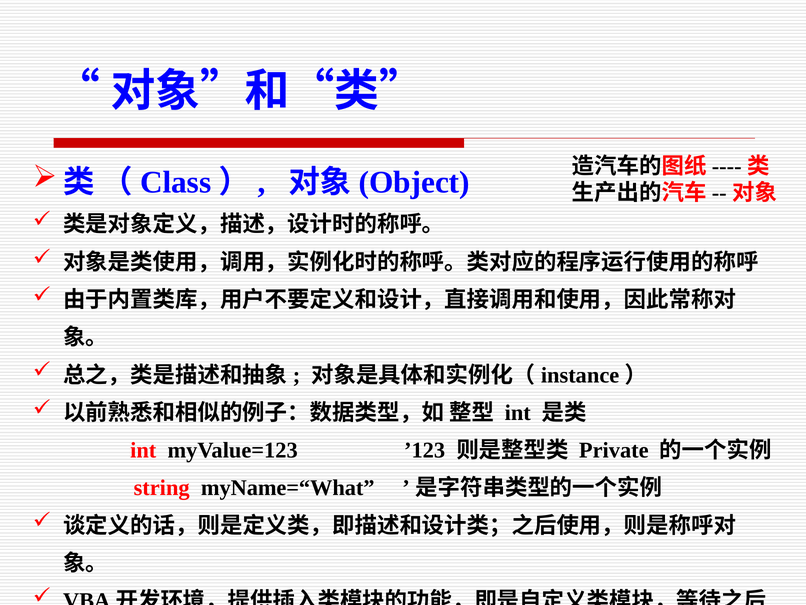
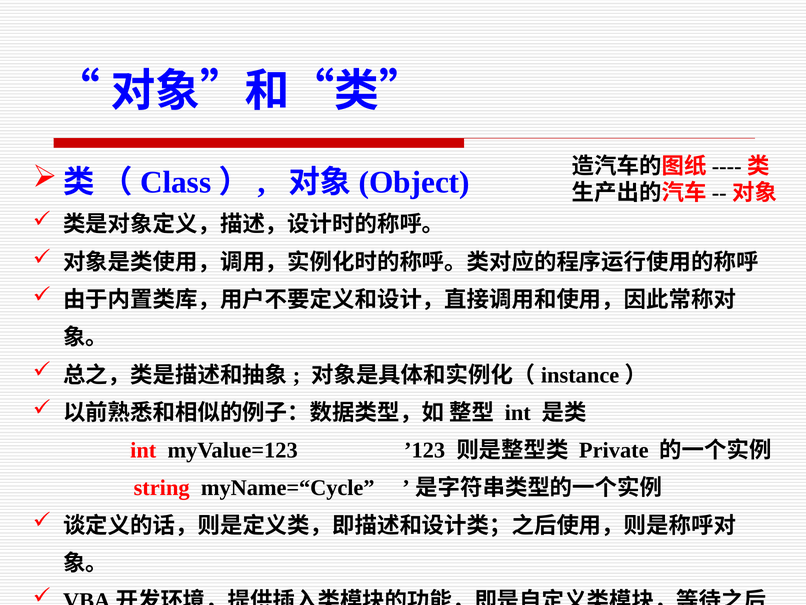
myName=“What: myName=“What -> myName=“Cycle
